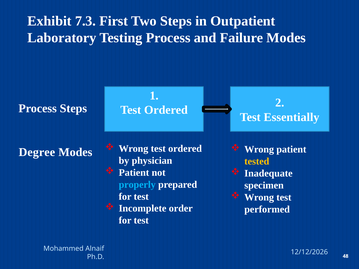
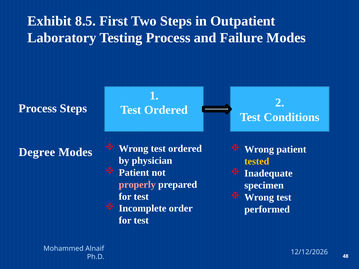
7.3: 7.3 -> 8.5
Essentially: Essentially -> Conditions
properly colour: light blue -> pink
